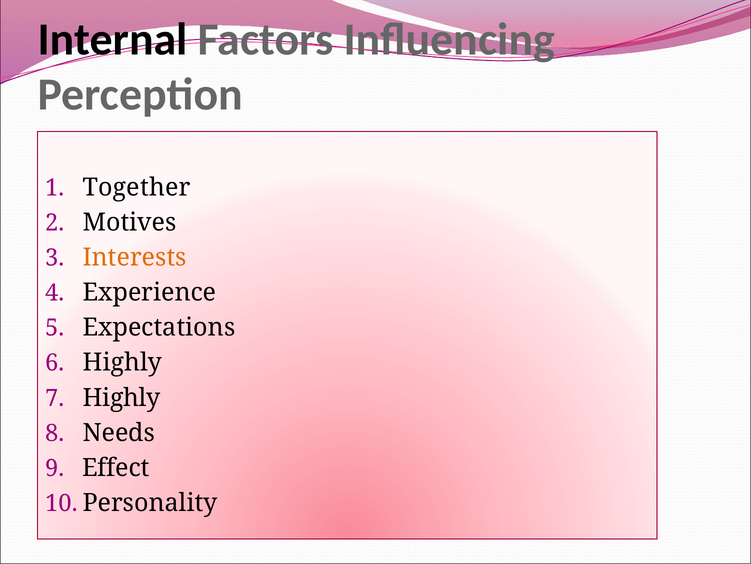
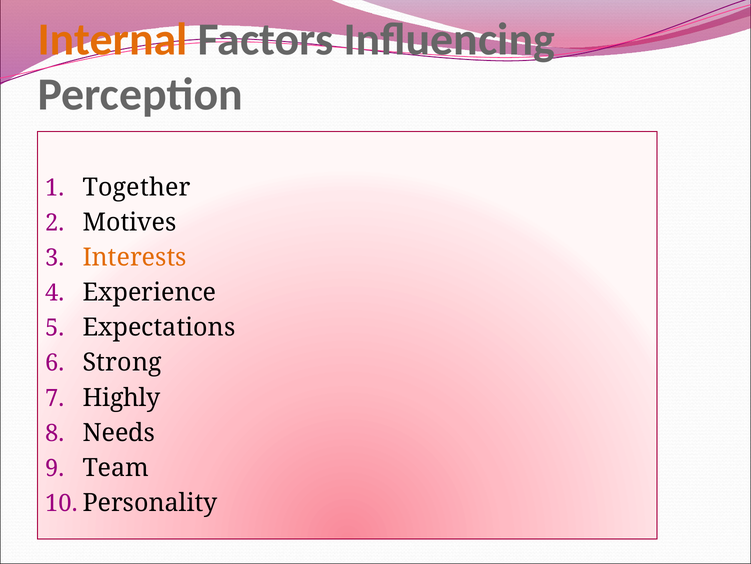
Internal colour: black -> orange
Highly at (122, 362): Highly -> Strong
Effect: Effect -> Team
